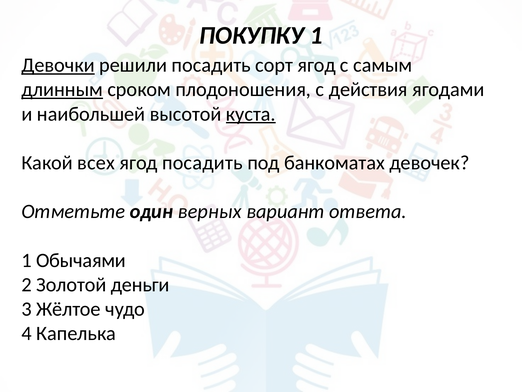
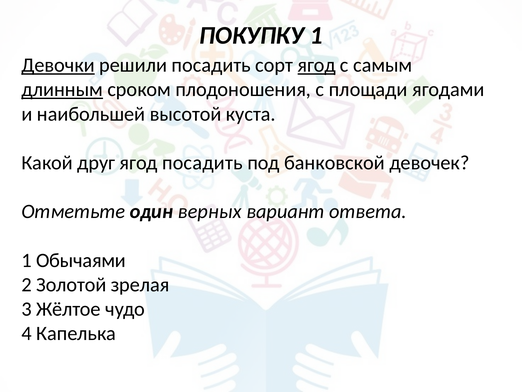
ягод at (317, 65) underline: none -> present
действия: действия -> площади
куста underline: present -> none
всех: всех -> друг
банкоматах: банкоматах -> банковской
деньги: деньги -> зрелая
